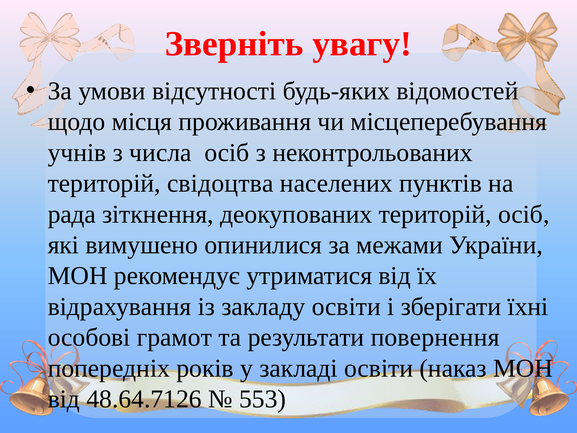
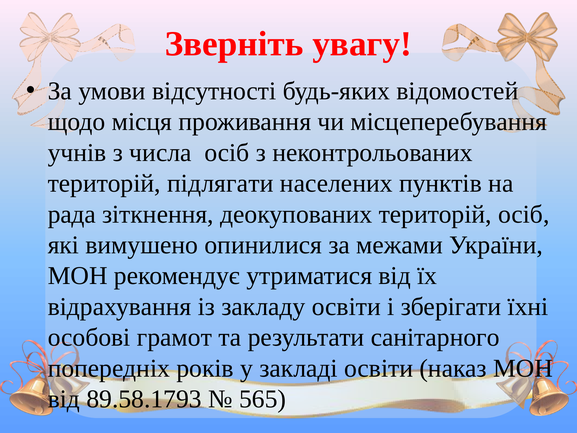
свідоцтва: свідоцтва -> підлягати
повернення: повернення -> санітарного
48.64.7126: 48.64.7126 -> 89.58.1793
553: 553 -> 565
